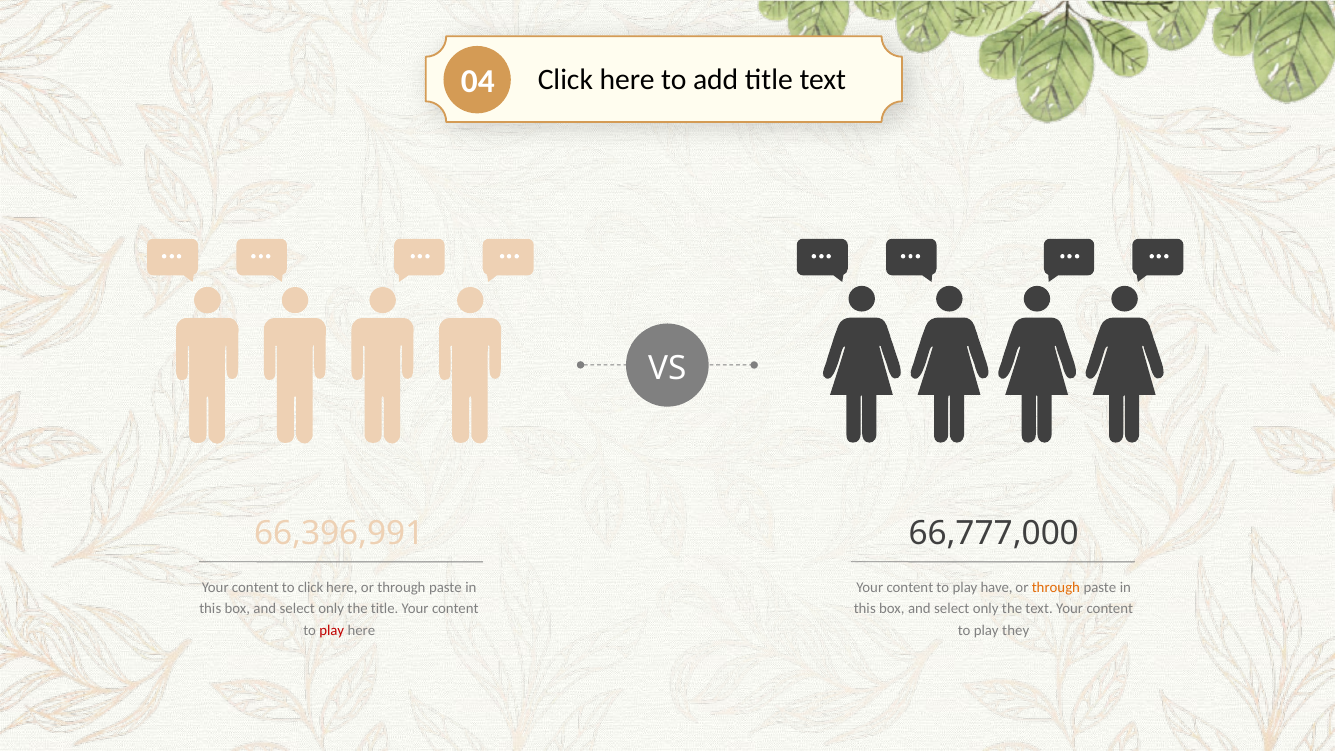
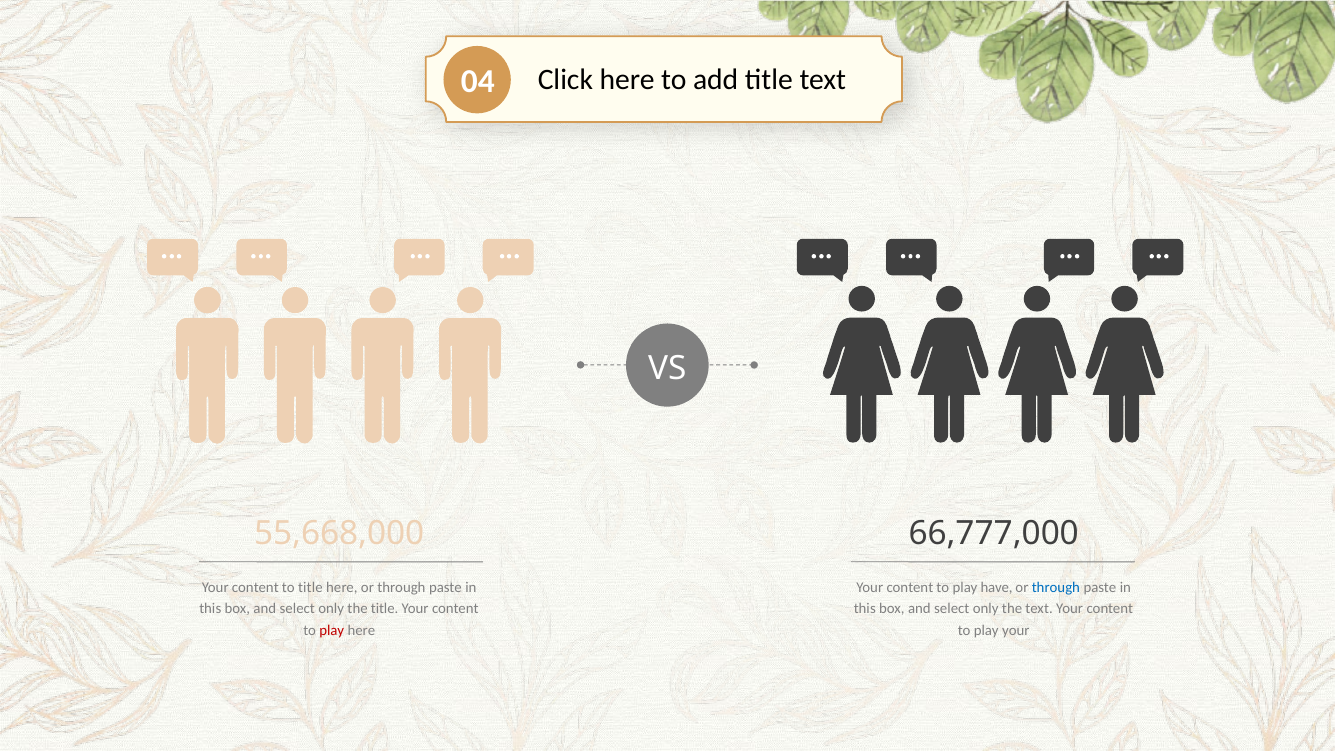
66,396,991: 66,396,991 -> 55,668,000
to click: click -> title
through at (1056, 588) colour: orange -> blue
play they: they -> your
